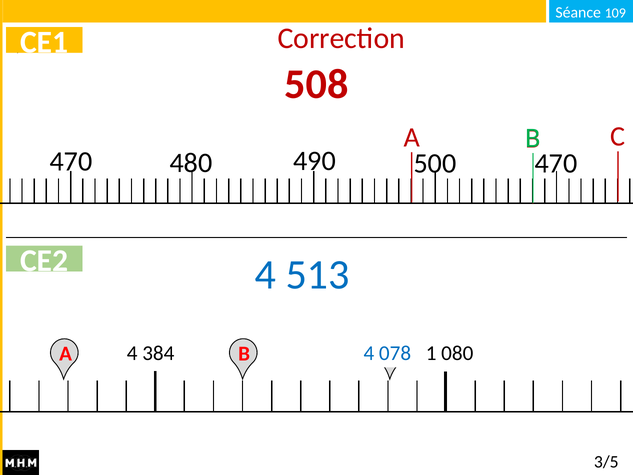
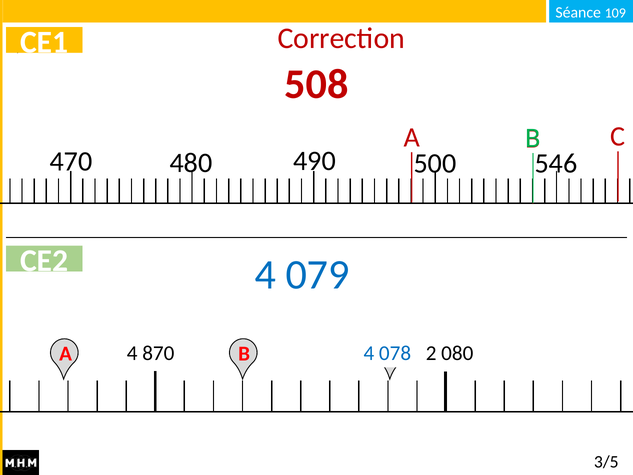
500 470: 470 -> 546
513: 513 -> 079
384: 384 -> 870
1: 1 -> 2
